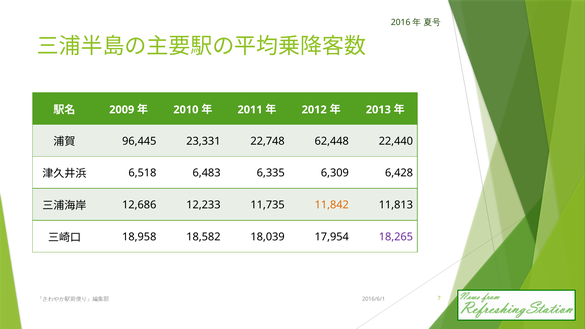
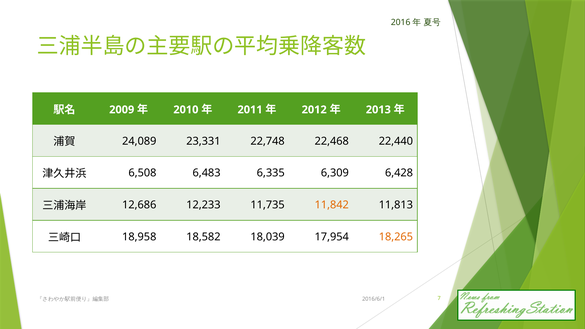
96,445: 96,445 -> 24,089
62,448: 62,448 -> 22,468
6,518: 6,518 -> 6,508
18,265 colour: purple -> orange
